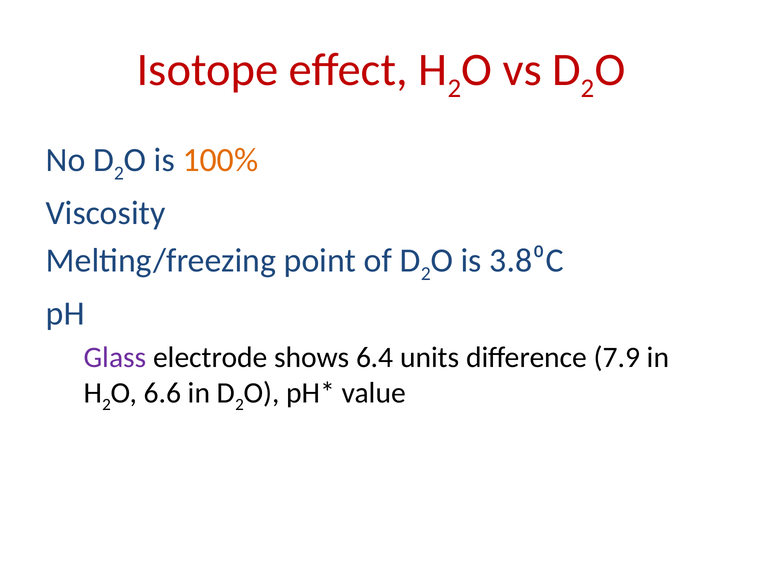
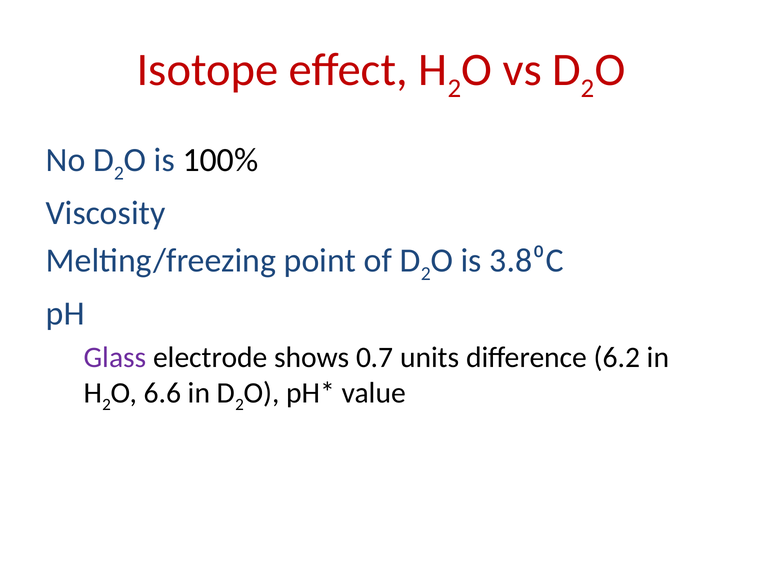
100% colour: orange -> black
6.4: 6.4 -> 0.7
7.9: 7.9 -> 6.2
